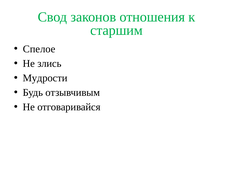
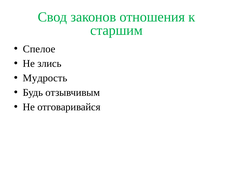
Мудрости: Мудрости -> Мудрость
